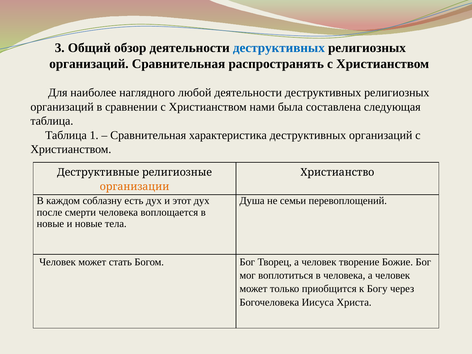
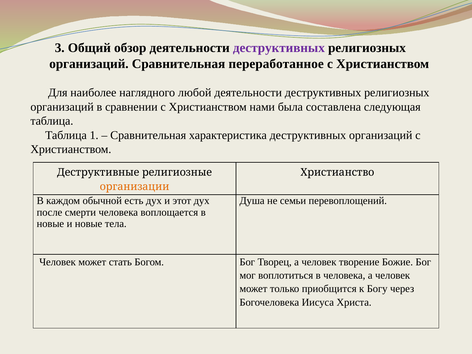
деструктивных at (279, 48) colour: blue -> purple
распространять: распространять -> переработанное
соблазну: соблазну -> обычной
